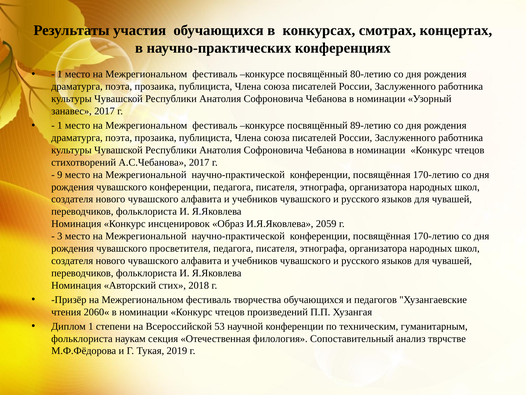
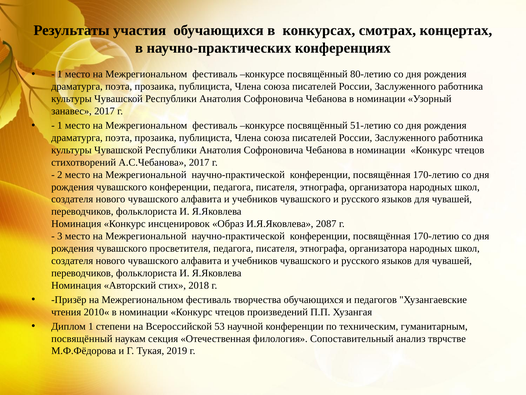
89-летию: 89-летию -> 51-летию
9: 9 -> 2
2059: 2059 -> 2087
2060«: 2060« -> 2010«
фольклориста at (82, 338): фольклориста -> посвящённый
